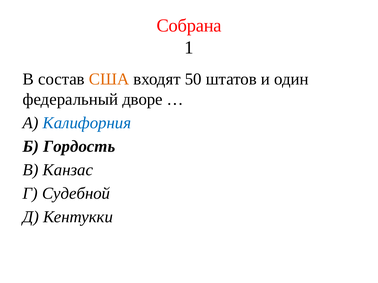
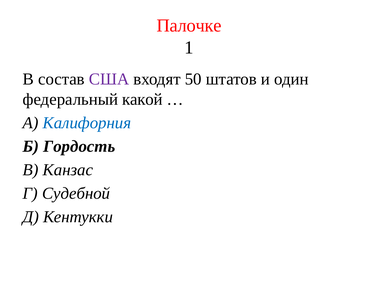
Собрана: Собрана -> Палочке
США colour: orange -> purple
дворе: дворе -> какой
